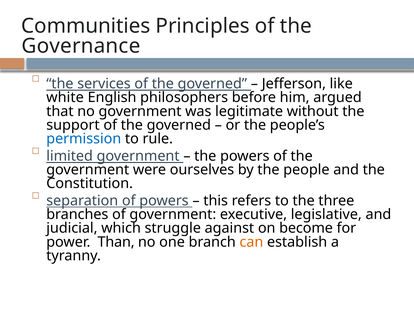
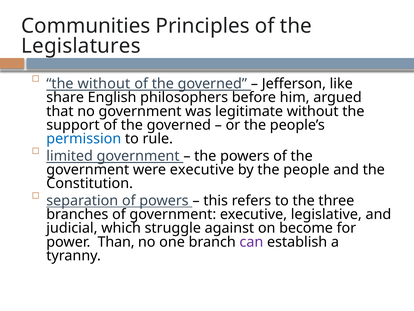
Governance: Governance -> Legislatures
the services: services -> without
white: white -> share
were ourselves: ourselves -> executive
can colour: orange -> purple
